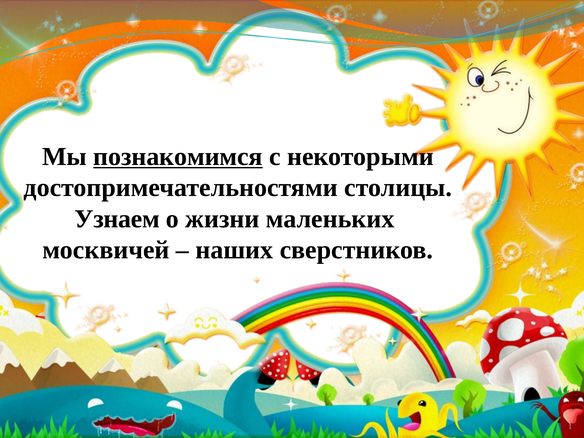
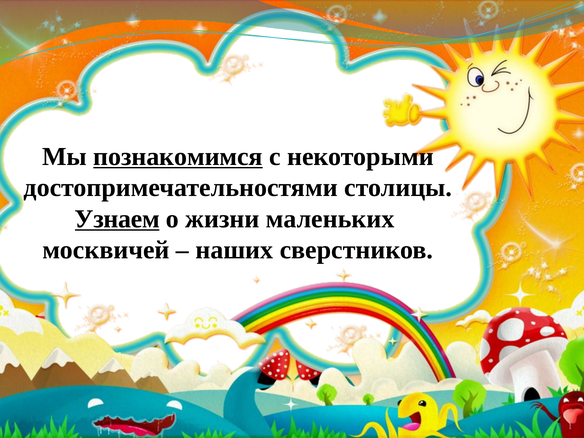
Узнаем underline: none -> present
